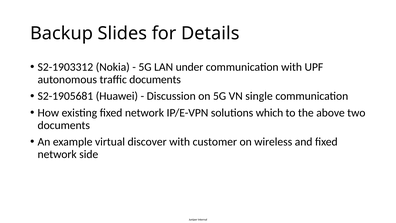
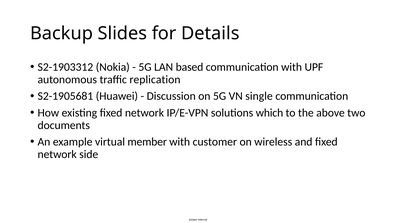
under: under -> based
traffic documents: documents -> replication
discover: discover -> member
